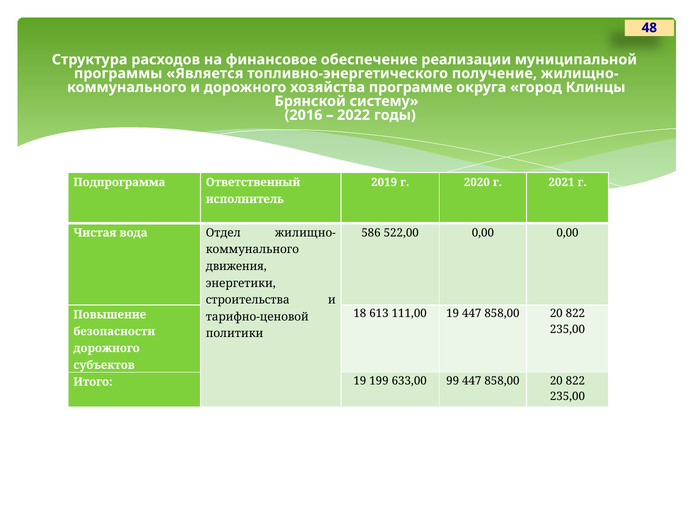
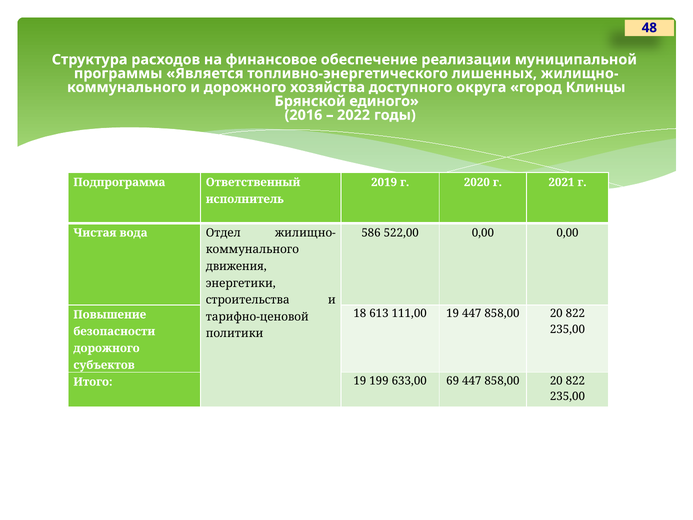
получение: получение -> лишенных
программе: программе -> доступного
систему: систему -> единого
99: 99 -> 69
